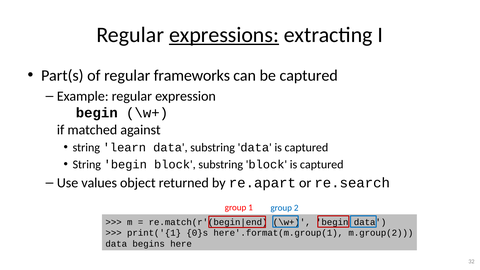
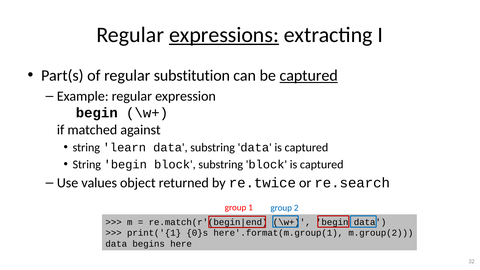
frameworks: frameworks -> substitution
captured at (309, 76) underline: none -> present
re.apart: re.apart -> re.twice
